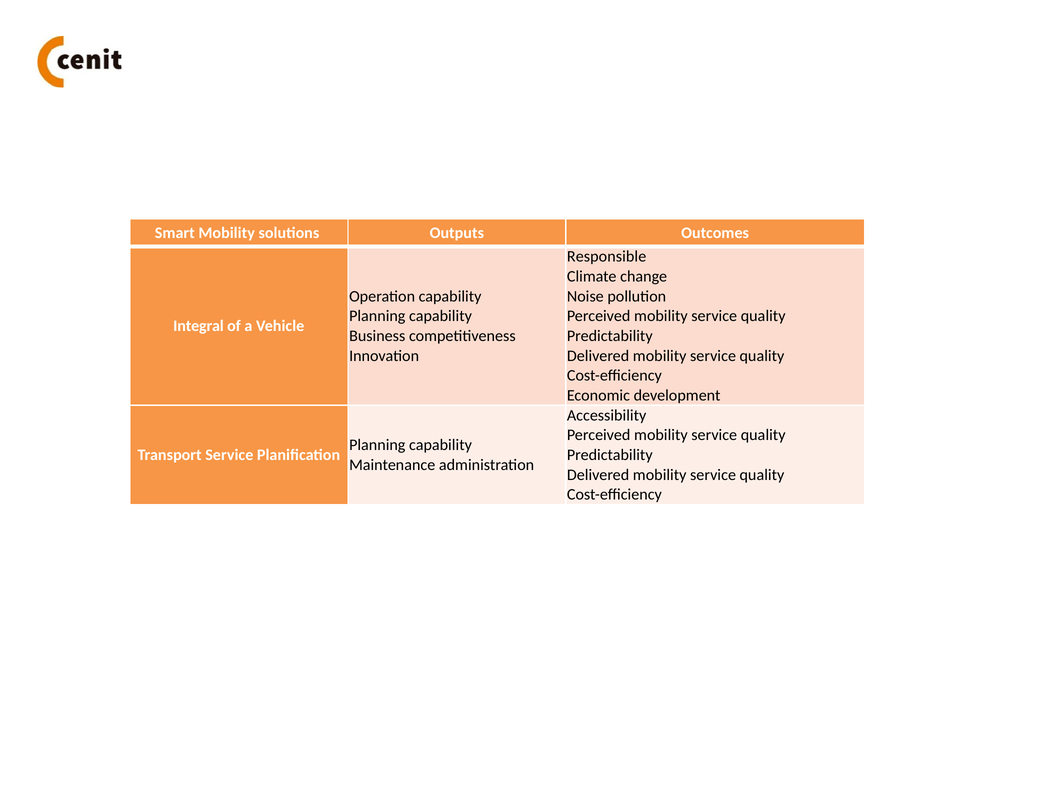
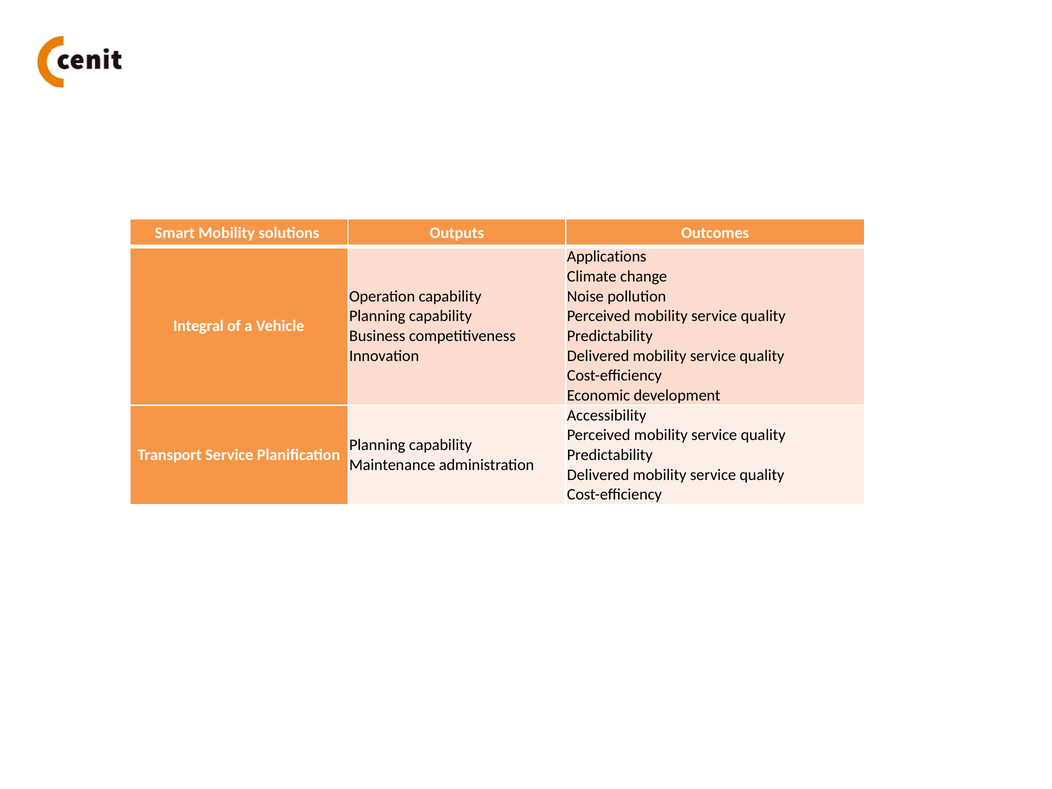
Responsible: Responsible -> Applications
